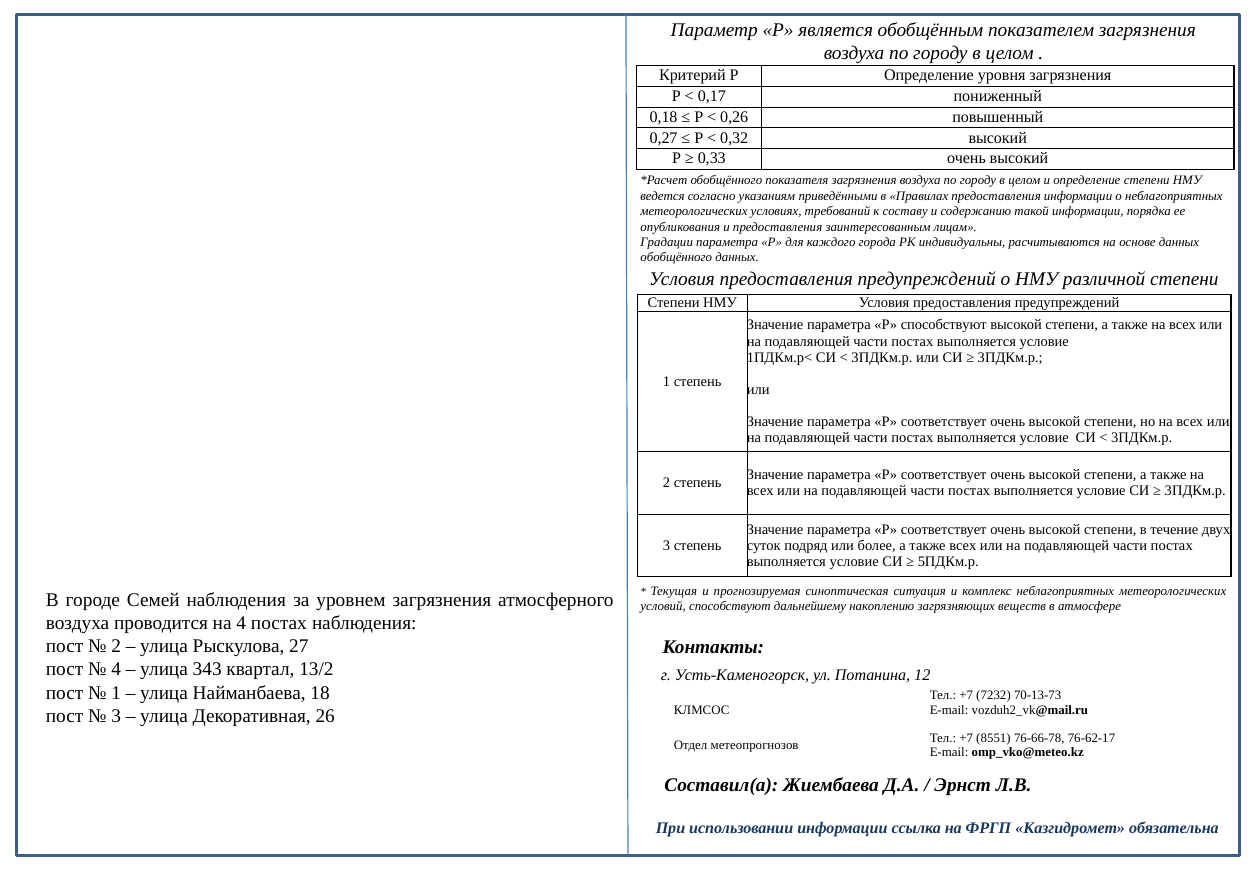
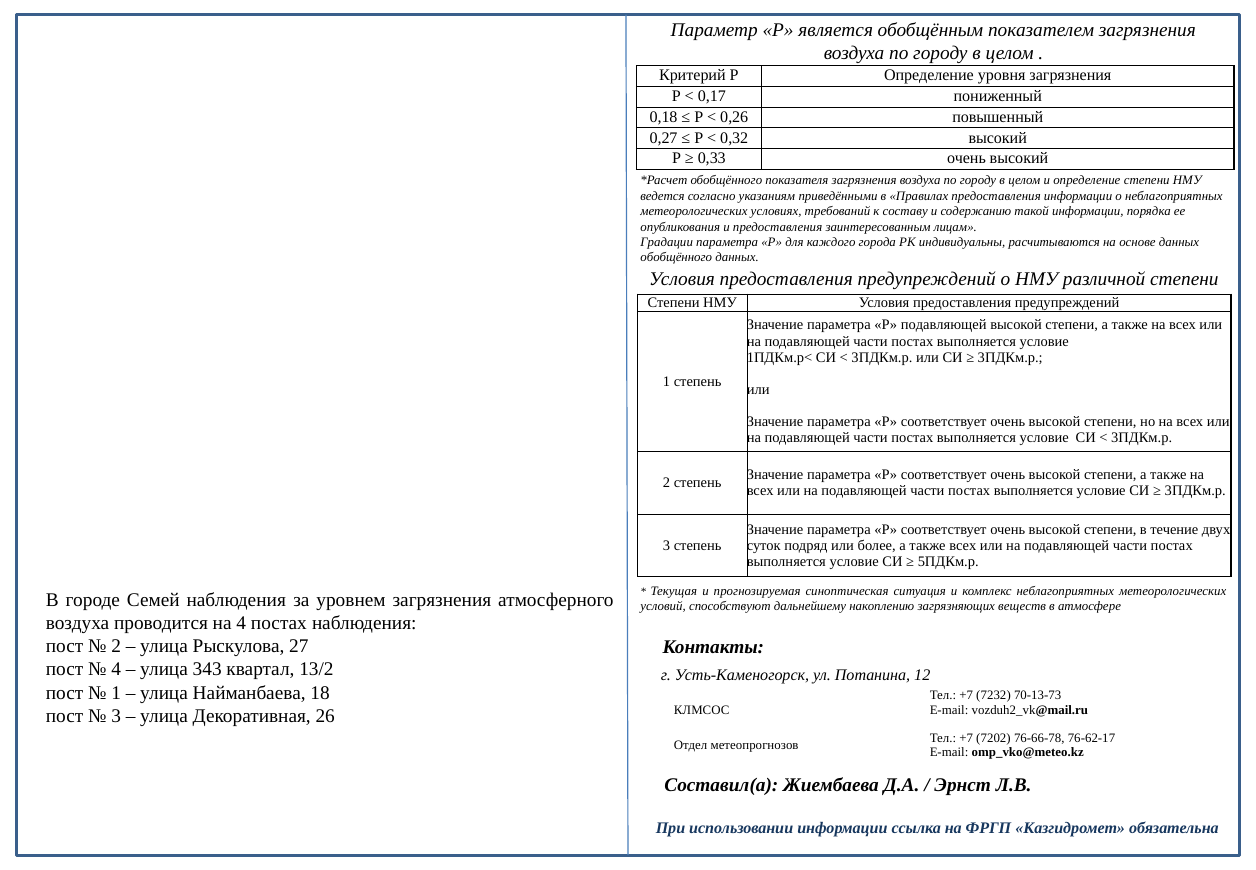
Р способствуют: способствуют -> подавляющей
8551: 8551 -> 7202
